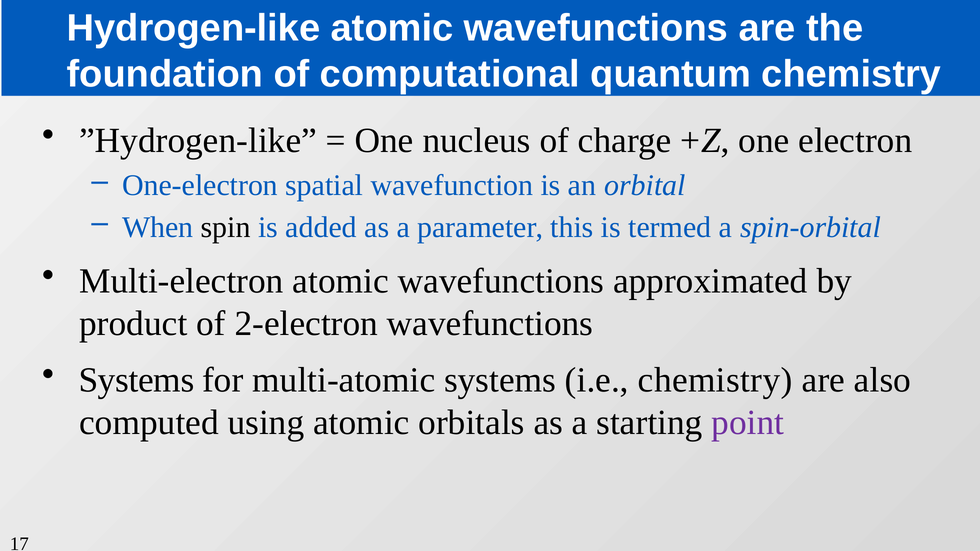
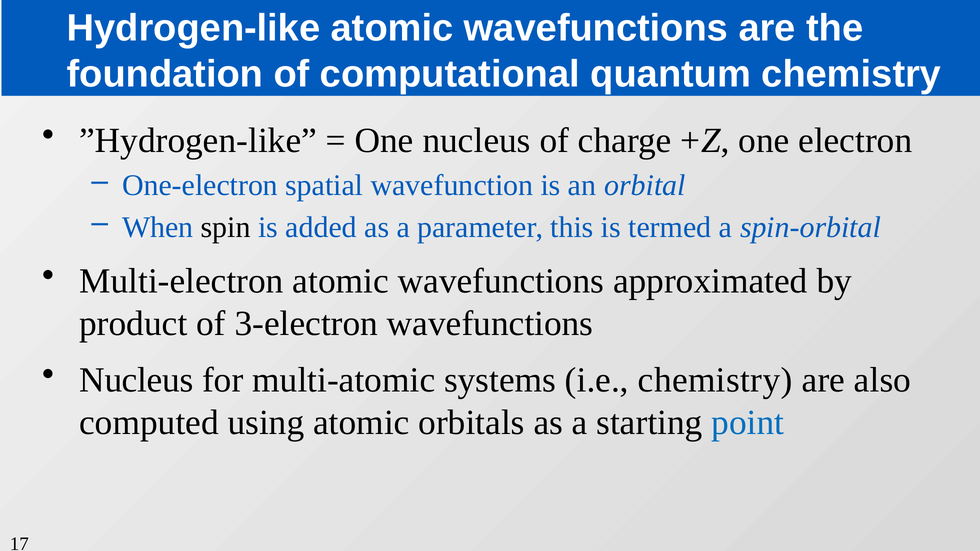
2-electron: 2-electron -> 3-electron
Systems at (136, 380): Systems -> Nucleus
point colour: purple -> blue
